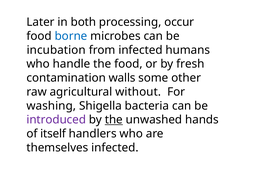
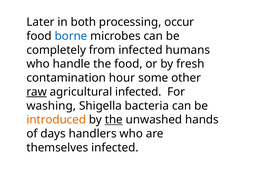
incubation: incubation -> completely
walls: walls -> hour
raw underline: none -> present
agricultural without: without -> infected
introduced colour: purple -> orange
itself: itself -> days
